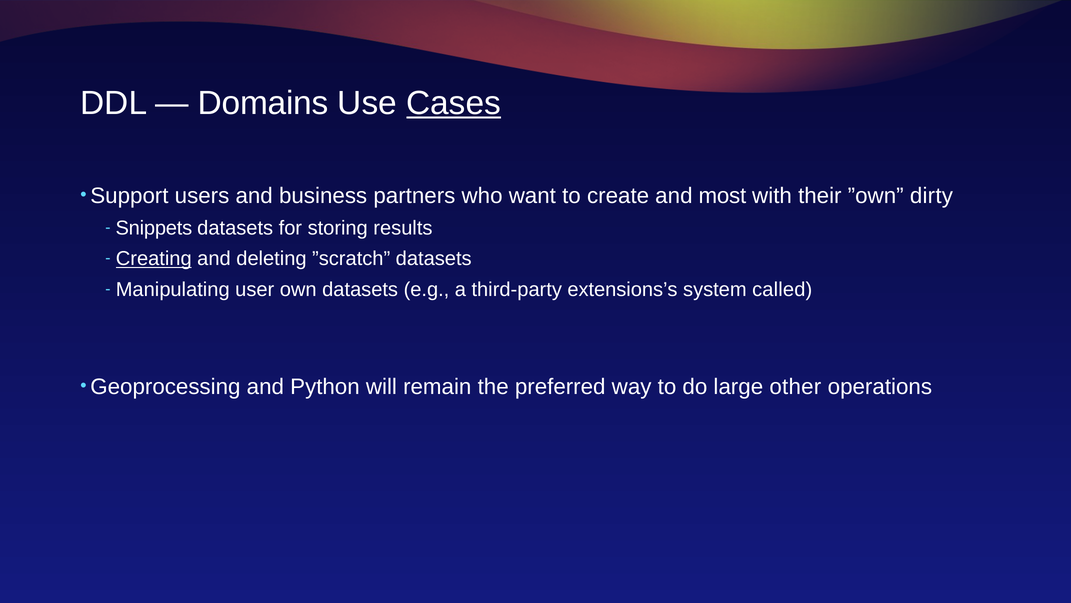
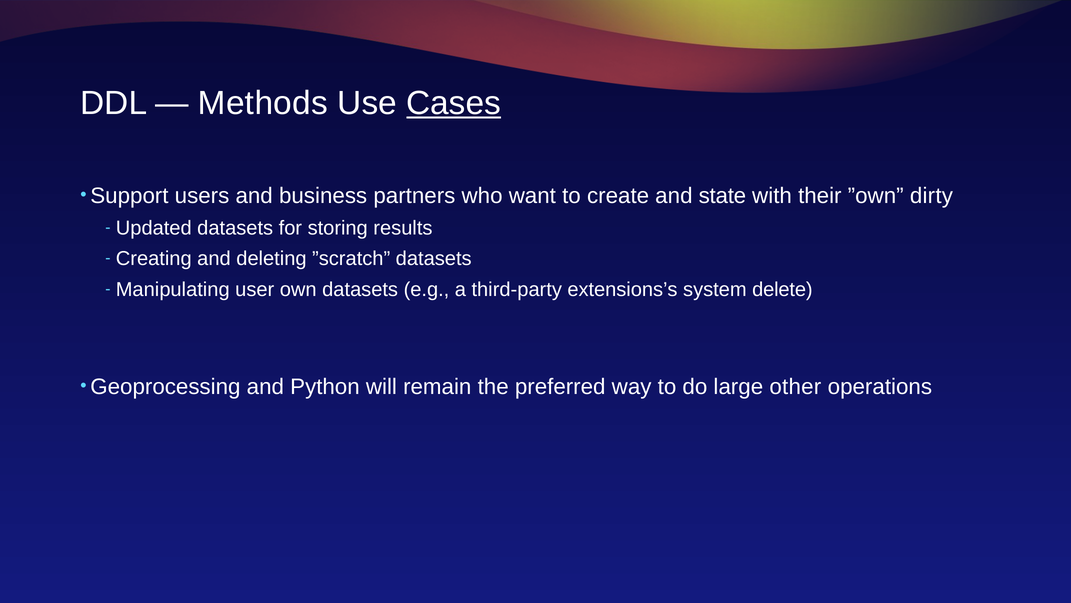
Domains: Domains -> Methods
most: most -> state
Snippets: Snippets -> Updated
Creating underline: present -> none
called: called -> delete
